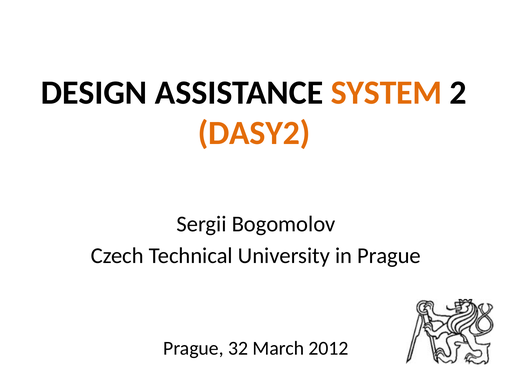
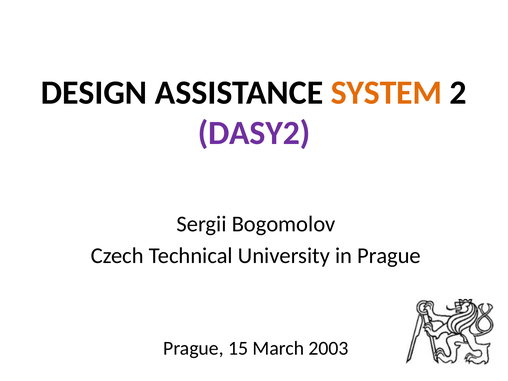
DASY2 colour: orange -> purple
32: 32 -> 15
2012: 2012 -> 2003
